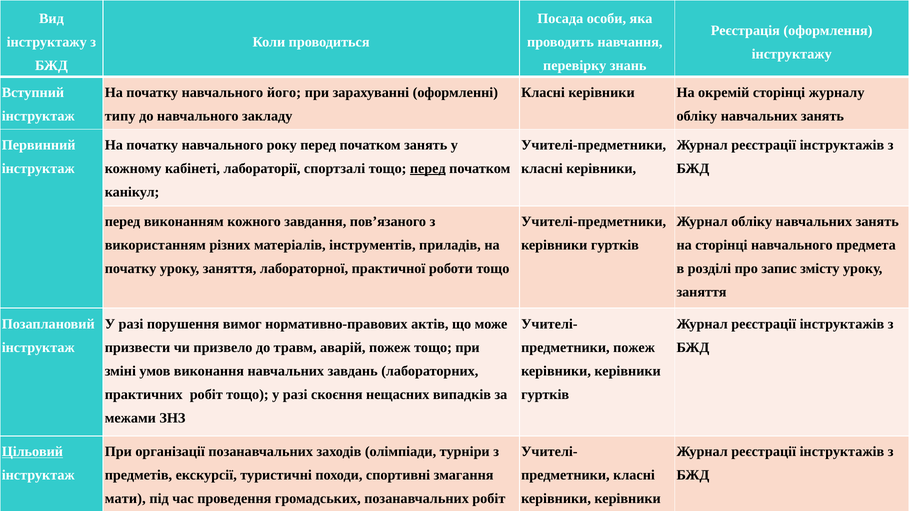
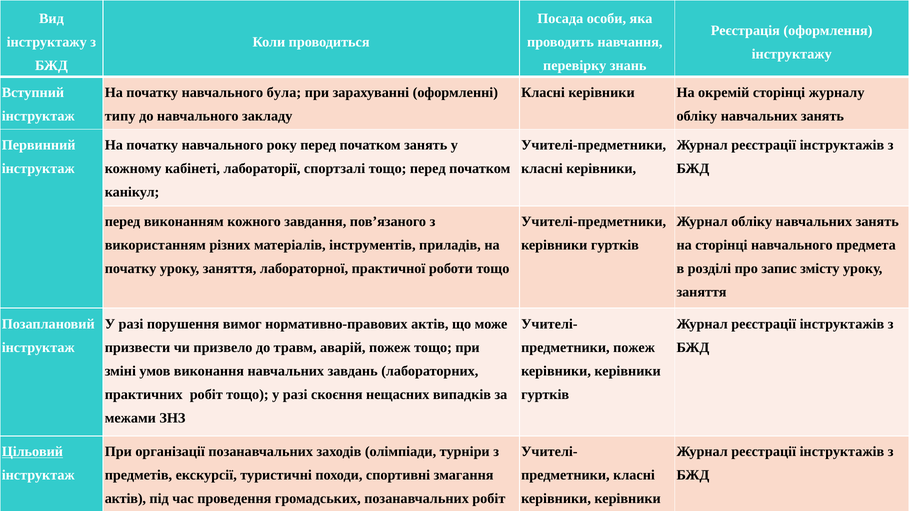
його: його -> була
перед at (428, 169) underline: present -> none
мати at (125, 499): мати -> актів
